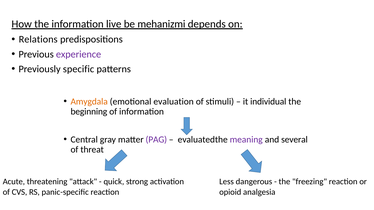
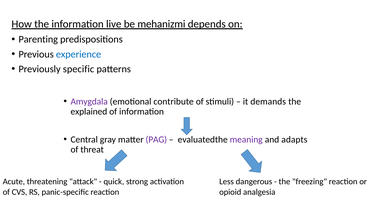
Relations: Relations -> Parenting
experience colour: purple -> blue
Amygdala colour: orange -> purple
evaluation: evaluation -> contribute
individual: individual -> demands
beginning: beginning -> explained
several: several -> adapts
